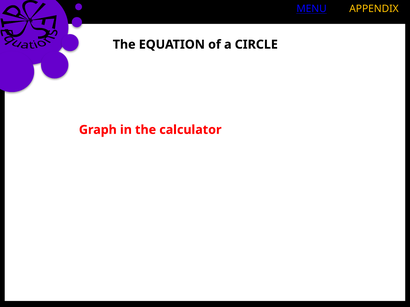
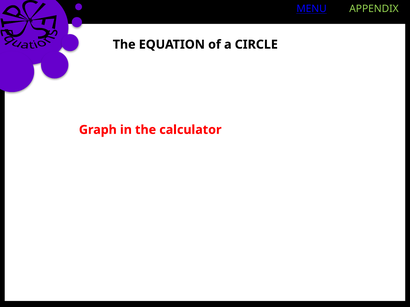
APPENDIX colour: yellow -> light green
